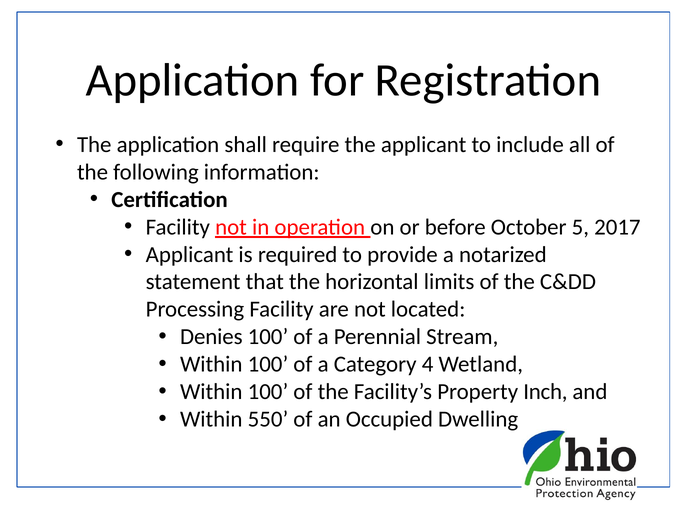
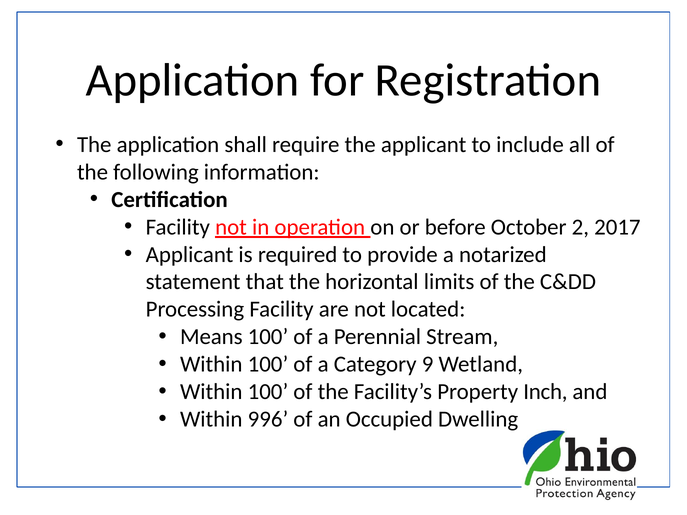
5: 5 -> 2
Denies: Denies -> Means
4: 4 -> 9
550: 550 -> 996
